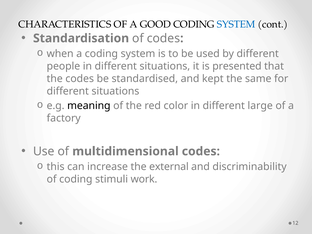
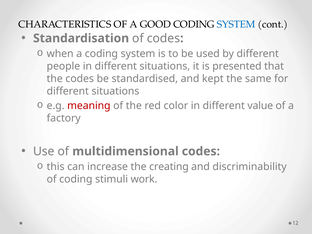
meaning colour: black -> red
large: large -> value
external: external -> creating
